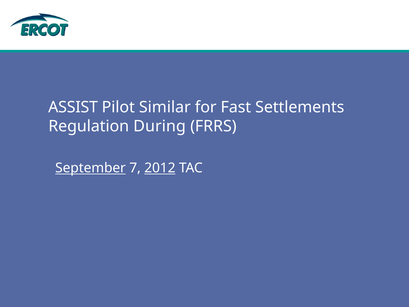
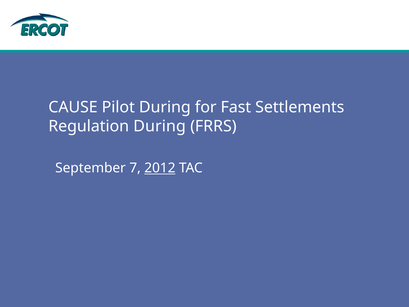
ASSIST: ASSIST -> CAUSE
Pilot Similar: Similar -> During
September underline: present -> none
